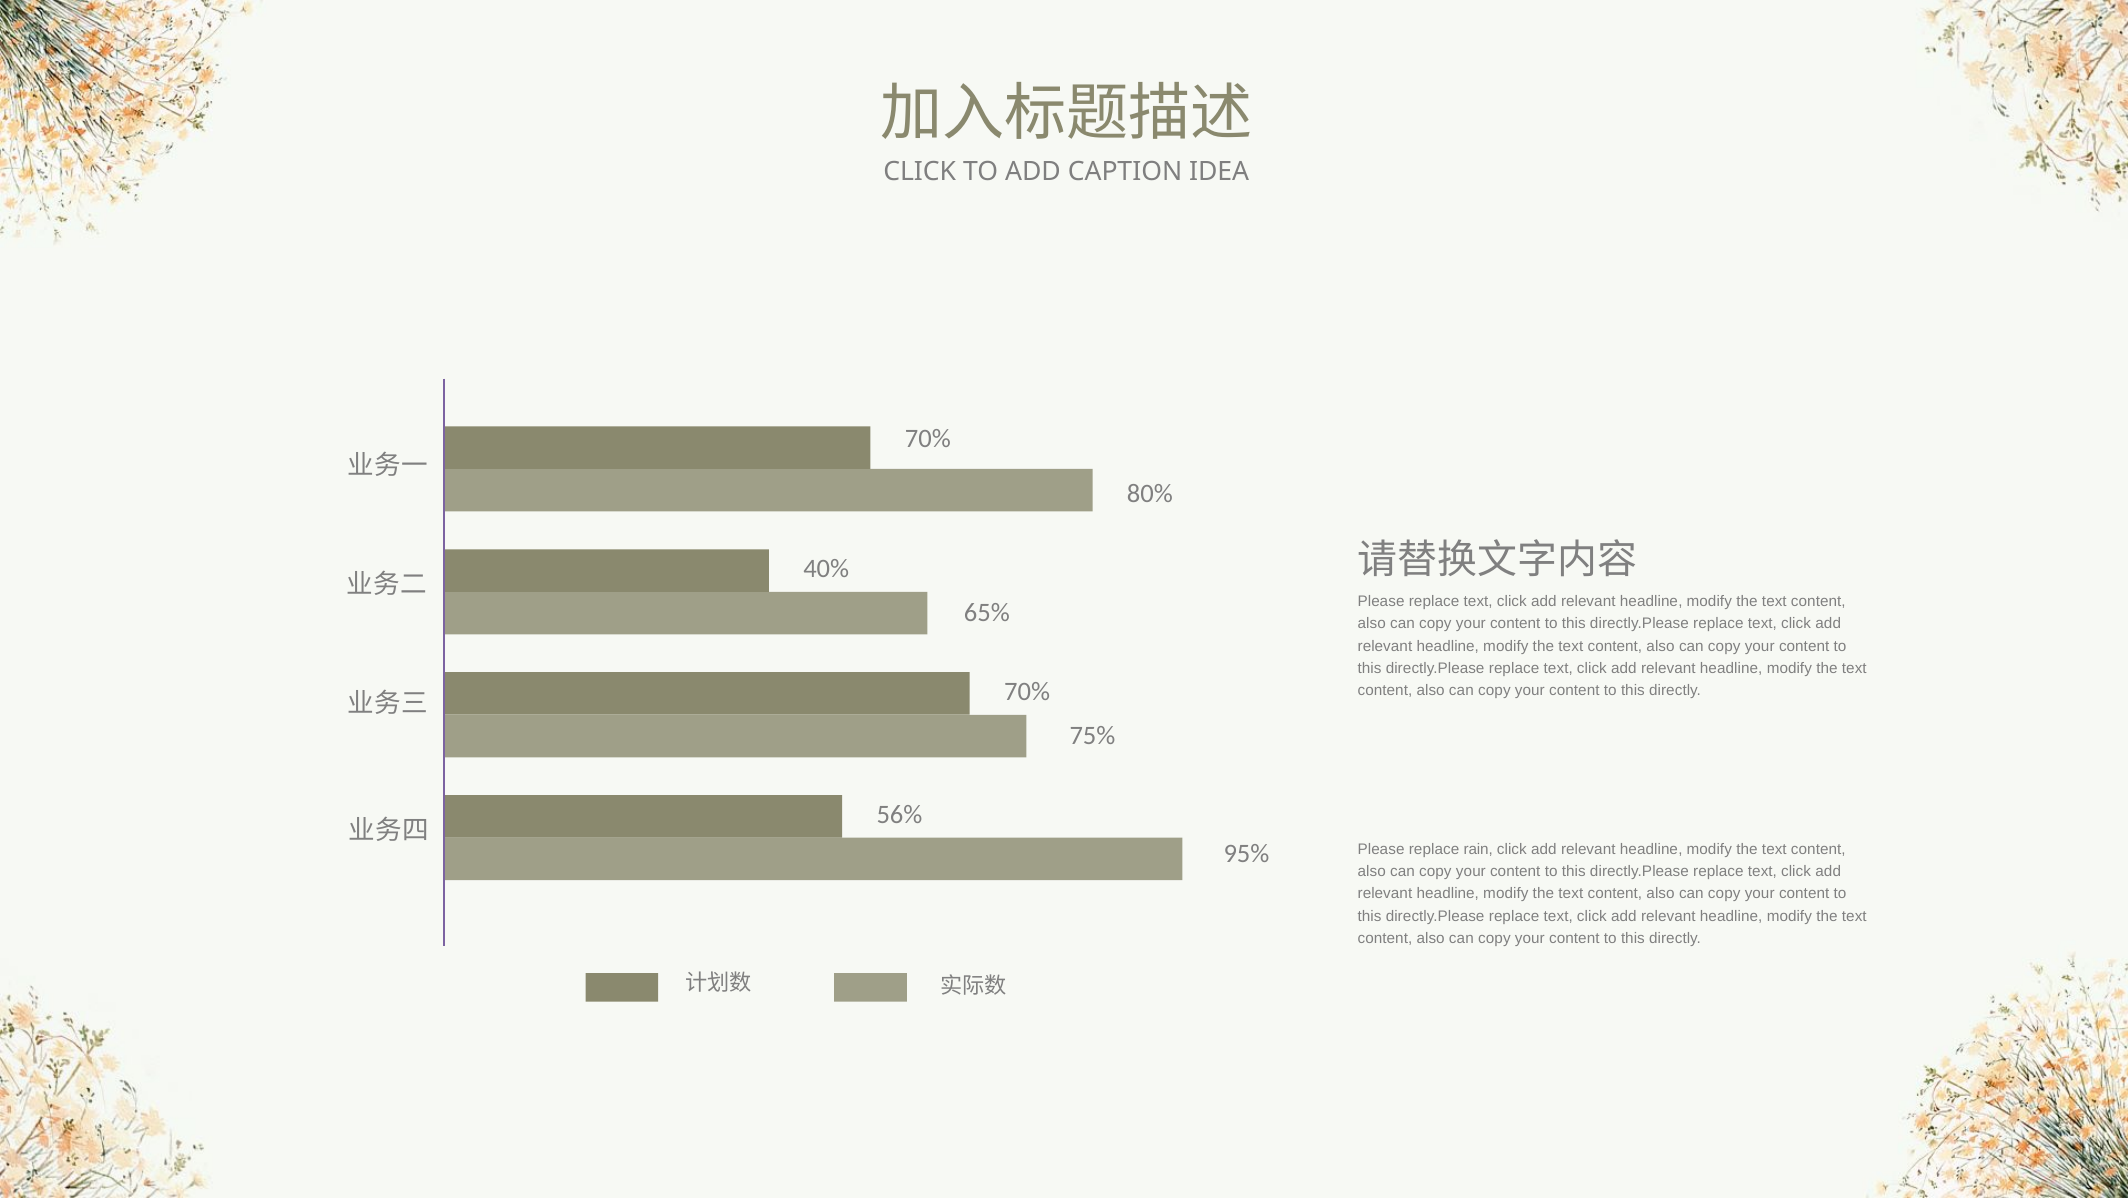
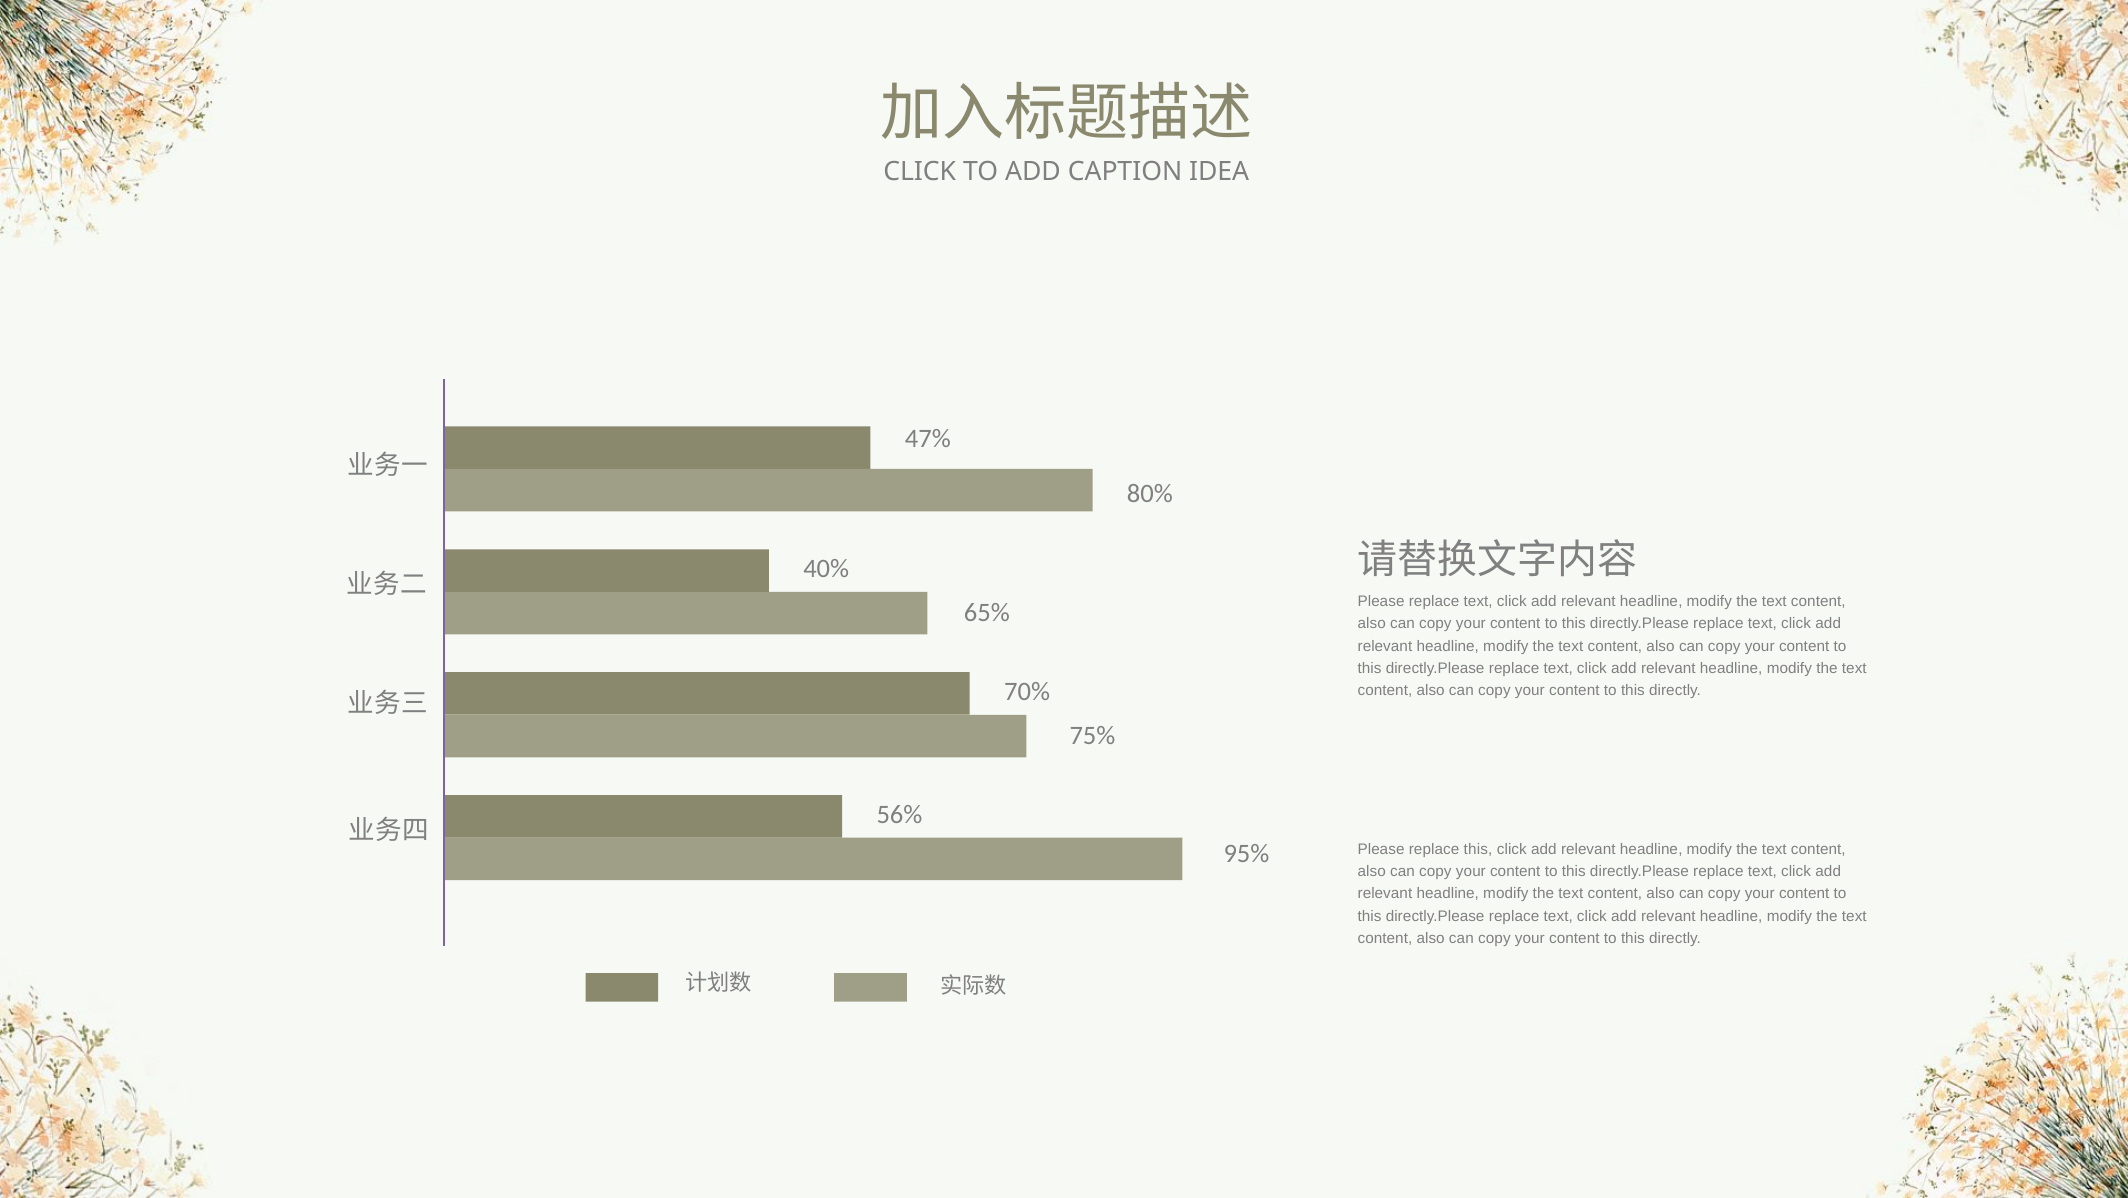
70% at (928, 439): 70% -> 47%
replace rain: rain -> this
